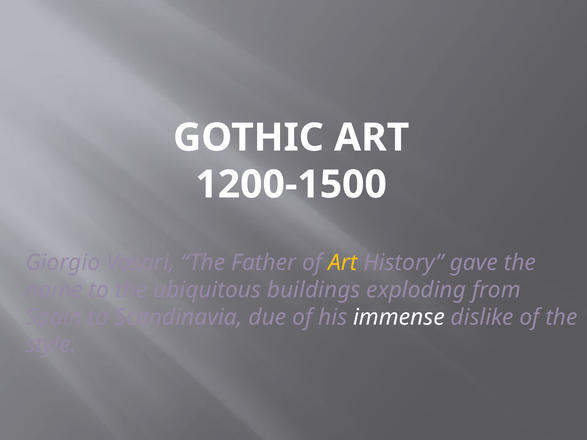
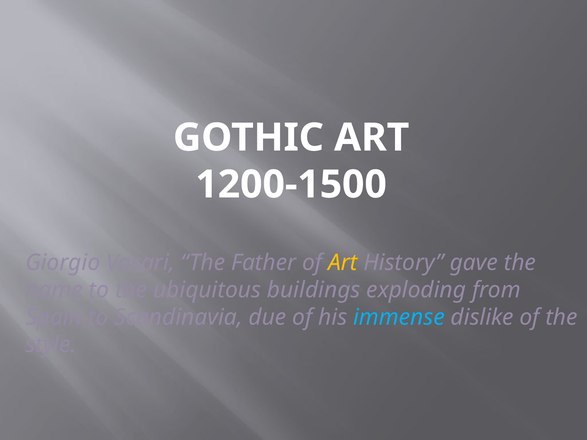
immense colour: white -> light blue
